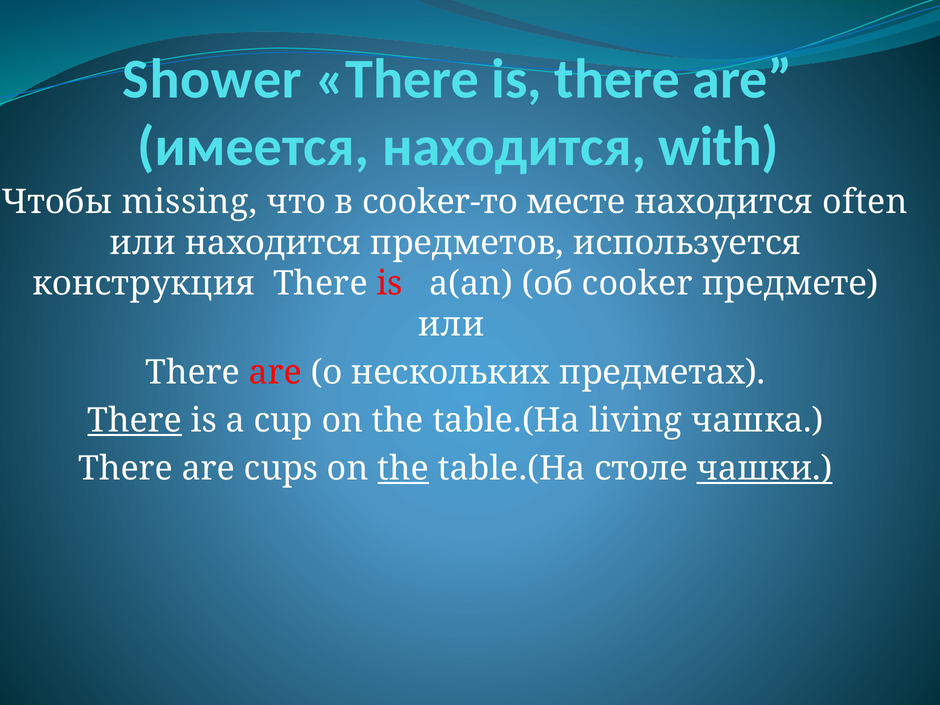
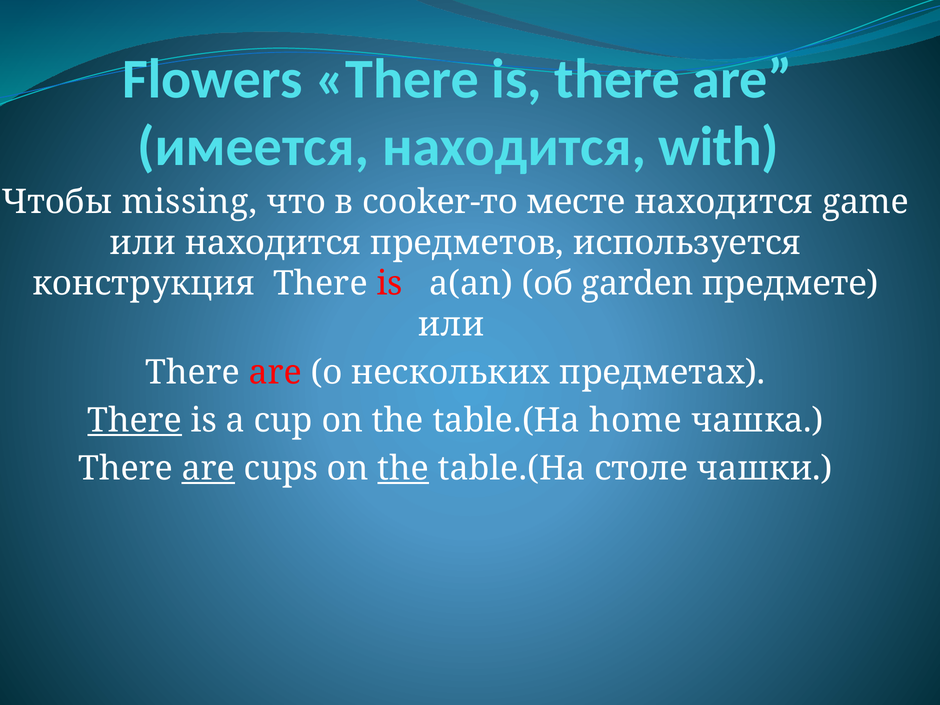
Shower: Shower -> Flowers
often: often -> game
cooker: cooker -> garden
living: living -> home
are at (208, 468) underline: none -> present
чашки underline: present -> none
